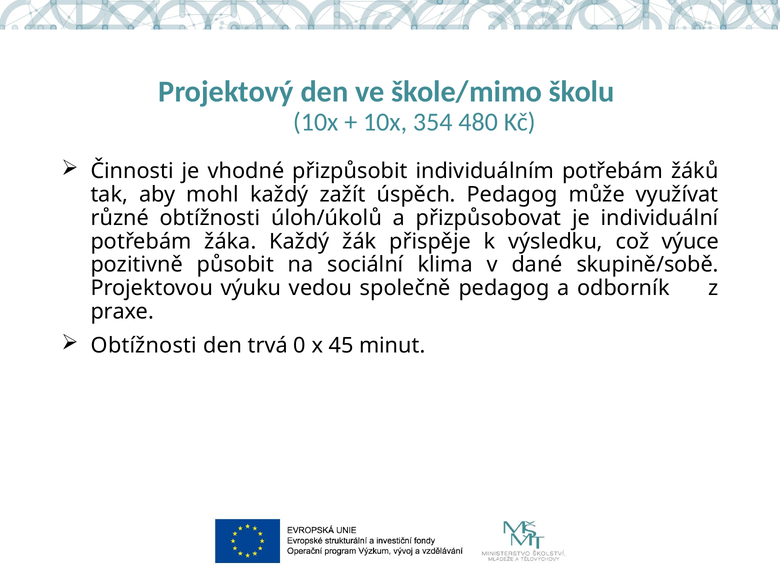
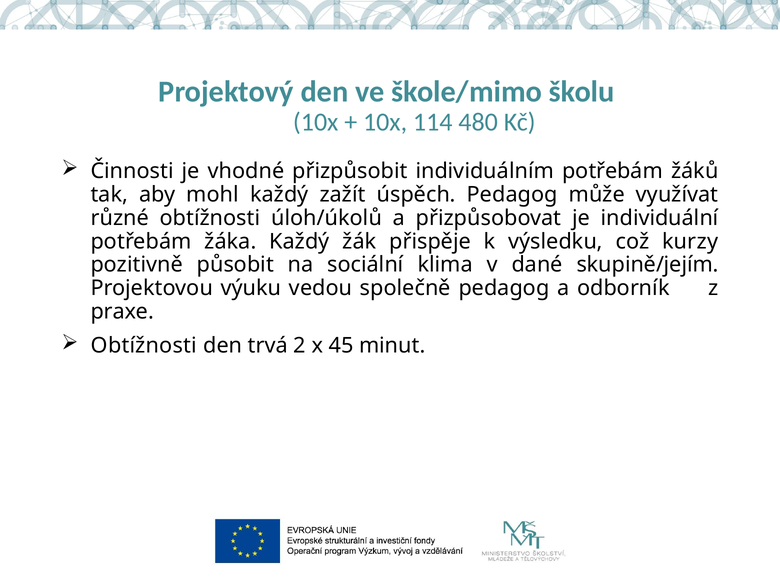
354: 354 -> 114
výuce: výuce -> kurzy
skupině/sobě: skupině/sobě -> skupině/jejím
0: 0 -> 2
